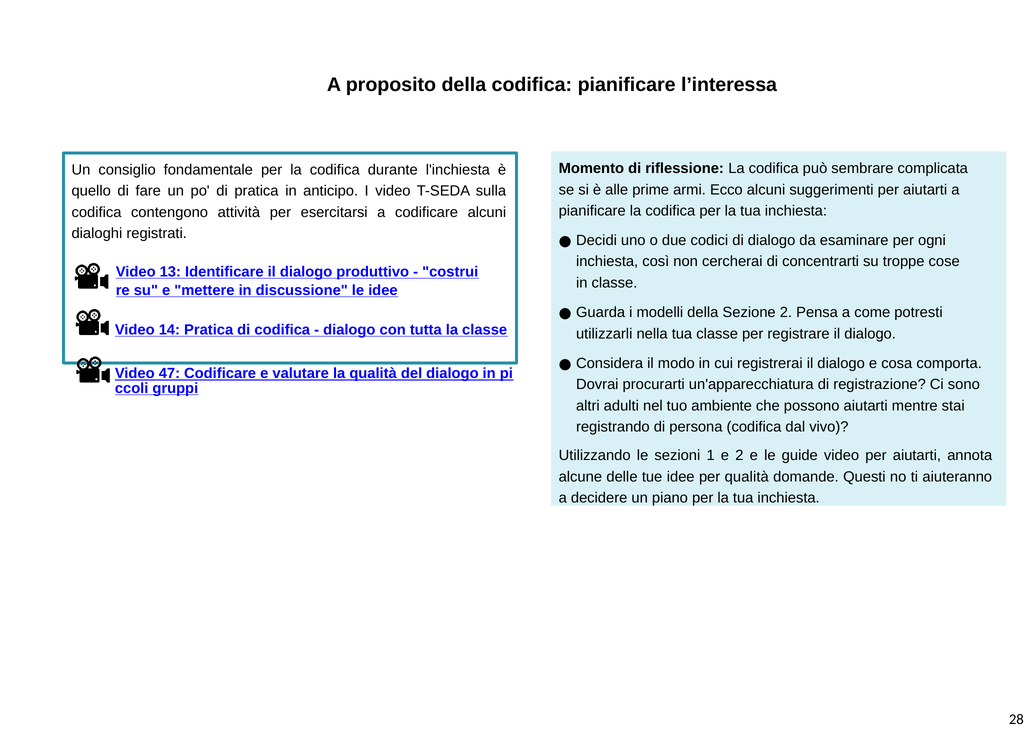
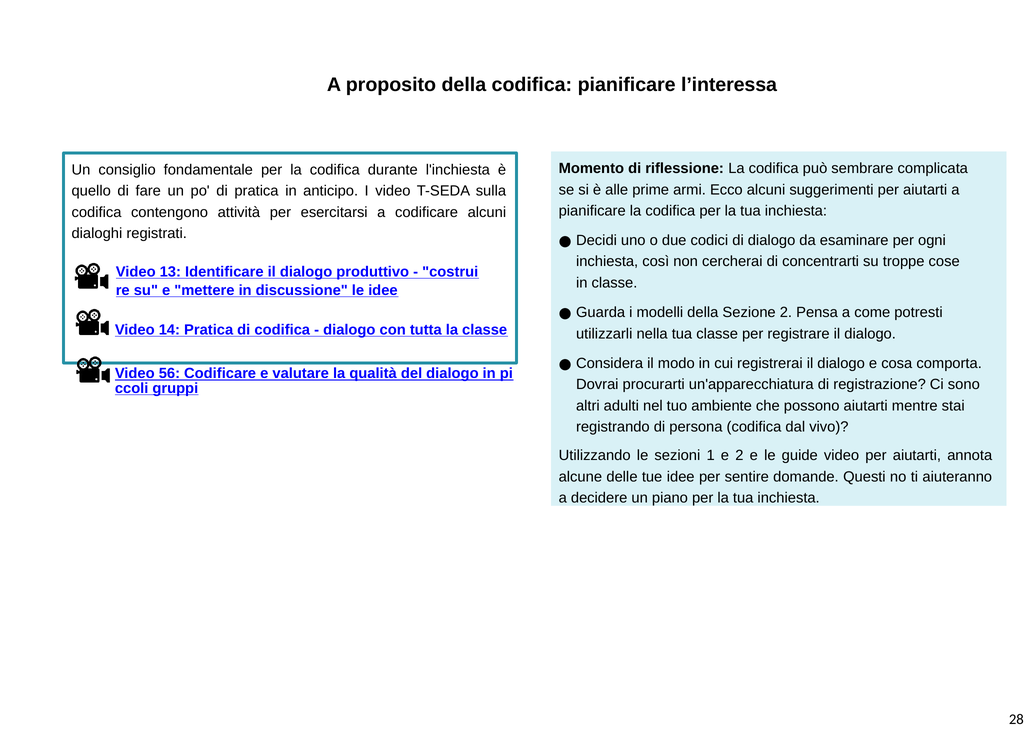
47: 47 -> 56
per qualità: qualità -> sentire
